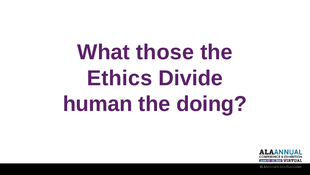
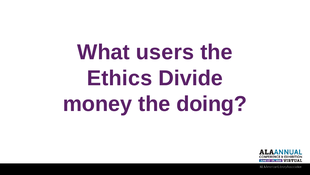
those: those -> users
human: human -> money
